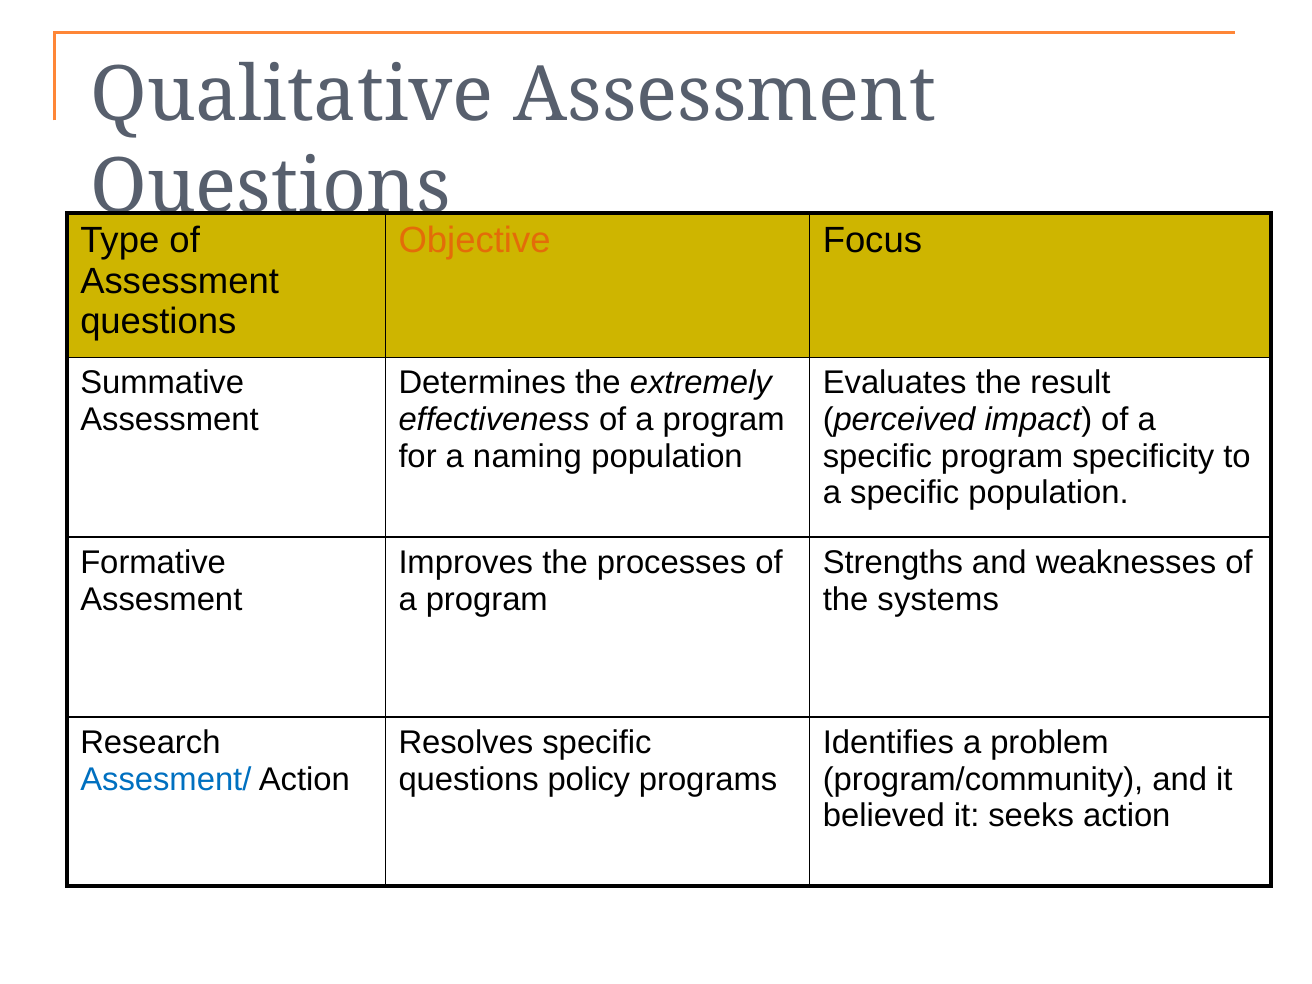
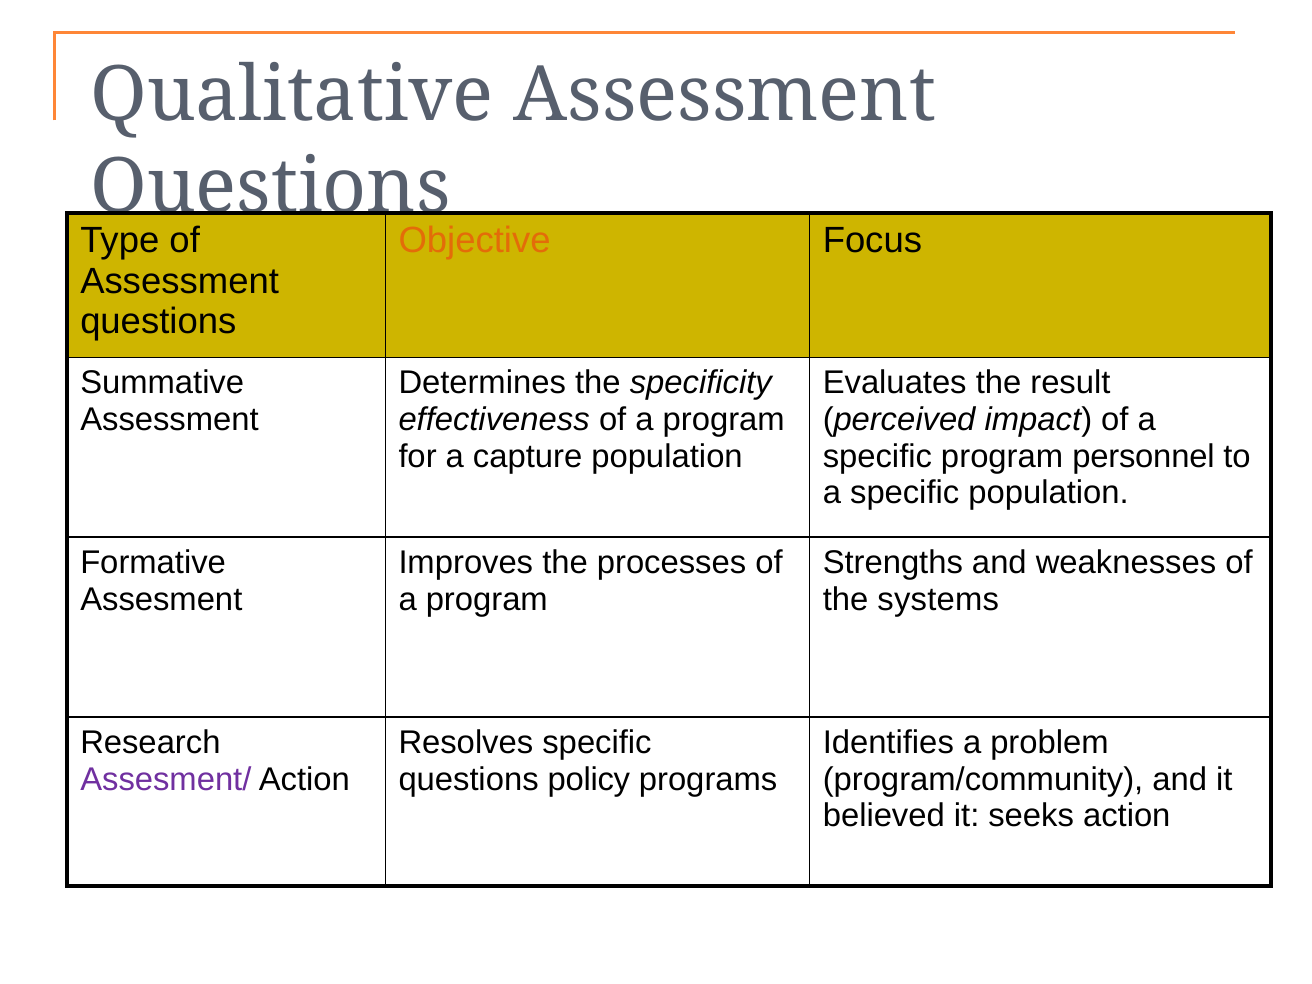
extremely: extremely -> specificity
naming: naming -> capture
specificity: specificity -> personnel
Assesment/ colour: blue -> purple
